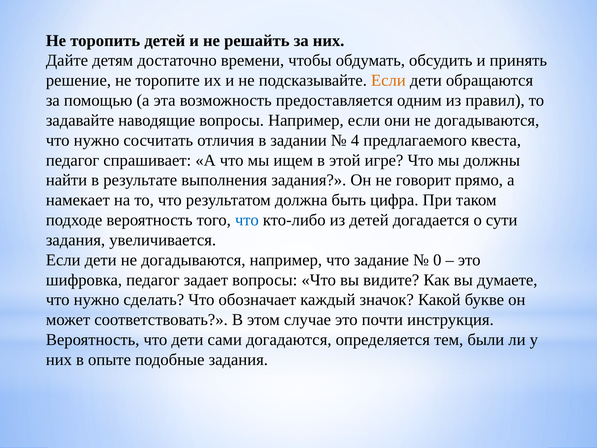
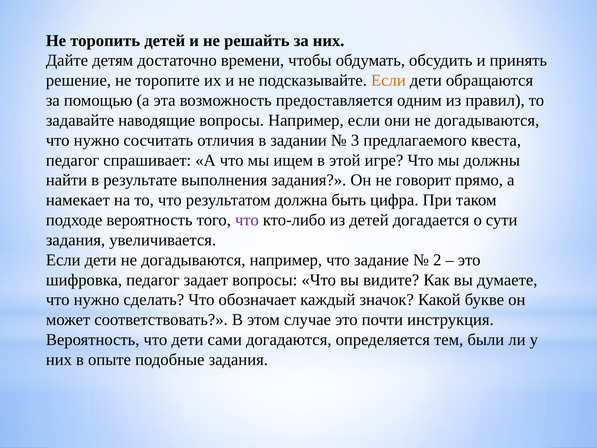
4: 4 -> 3
что at (247, 220) colour: blue -> purple
0: 0 -> 2
